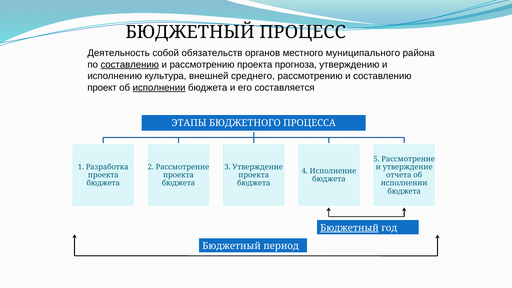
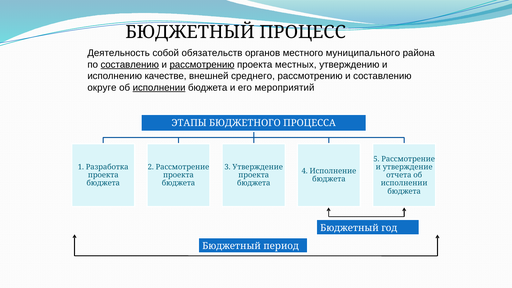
рассмотрению at (202, 65) underline: none -> present
прогноза: прогноза -> местных
культура: культура -> качестве
проект: проект -> округе
составляется: составляется -> мероприятий
Бюджетный at (350, 228) underline: present -> none
